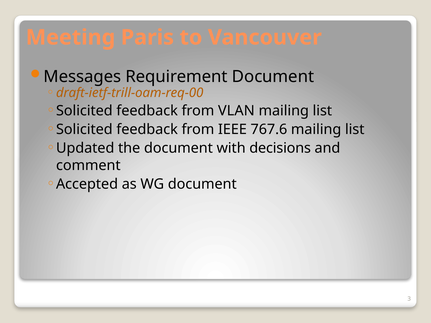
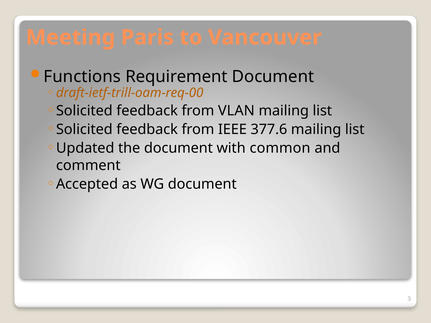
Messages: Messages -> Functions
767.6: 767.6 -> 377.6
decisions: decisions -> common
